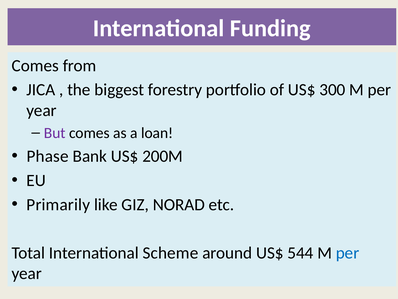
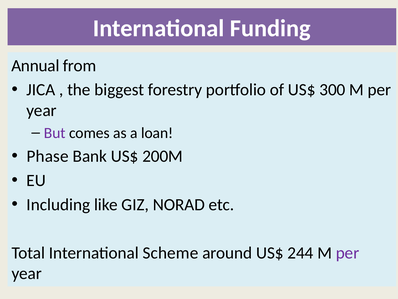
Comes at (35, 66): Comes -> Annual
Primarily: Primarily -> Including
544: 544 -> 244
per at (347, 253) colour: blue -> purple
